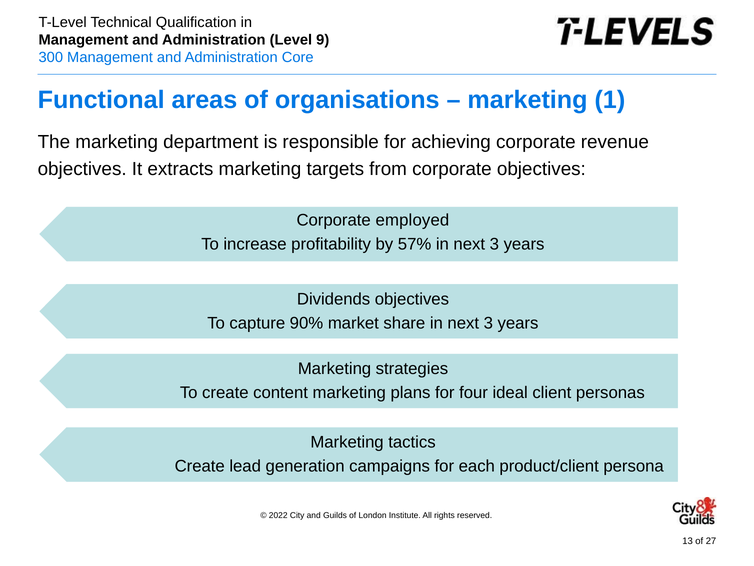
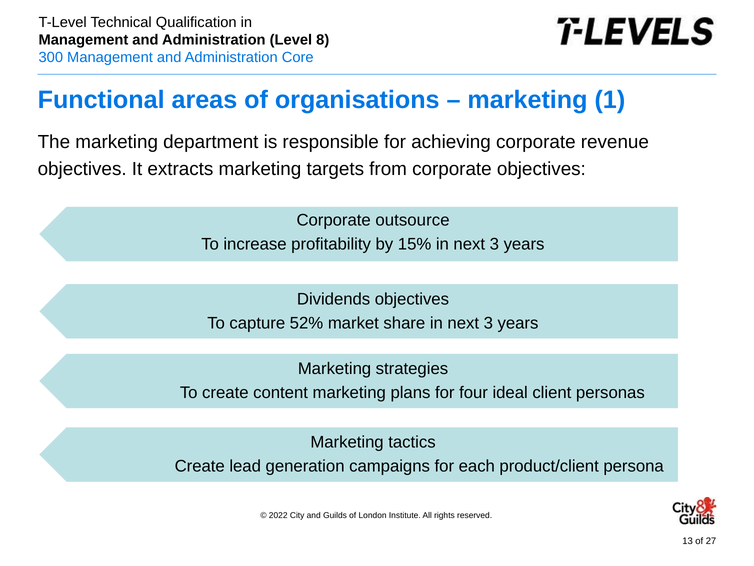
9: 9 -> 8
employed: employed -> outsource
57%: 57% -> 15%
90%: 90% -> 52%
